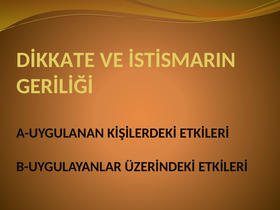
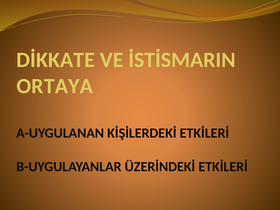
GERİLİĞİ: GERİLİĞİ -> ORTAYA
